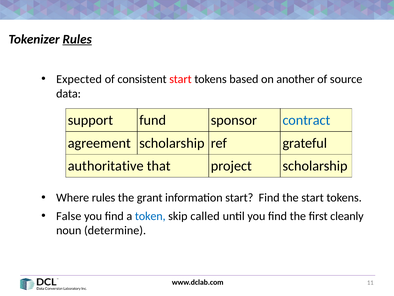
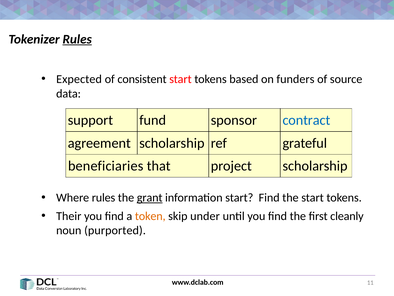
another: another -> funders
authoritative: authoritative -> beneficiaries
grant underline: none -> present
False: False -> Their
token colour: blue -> orange
called: called -> under
determine: determine -> purported
